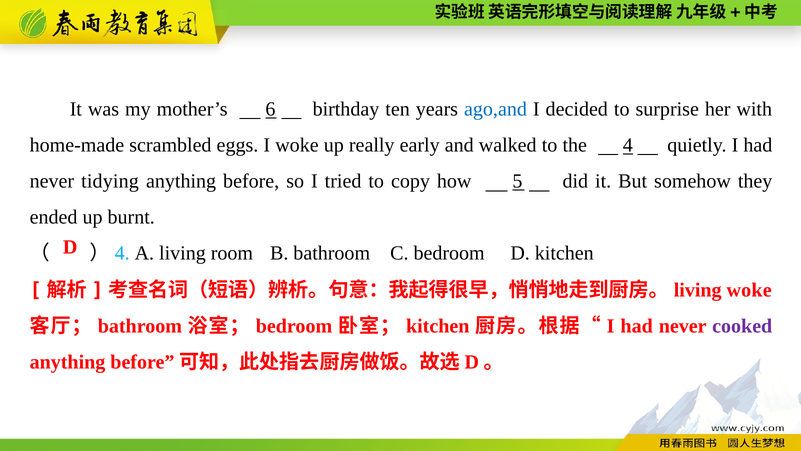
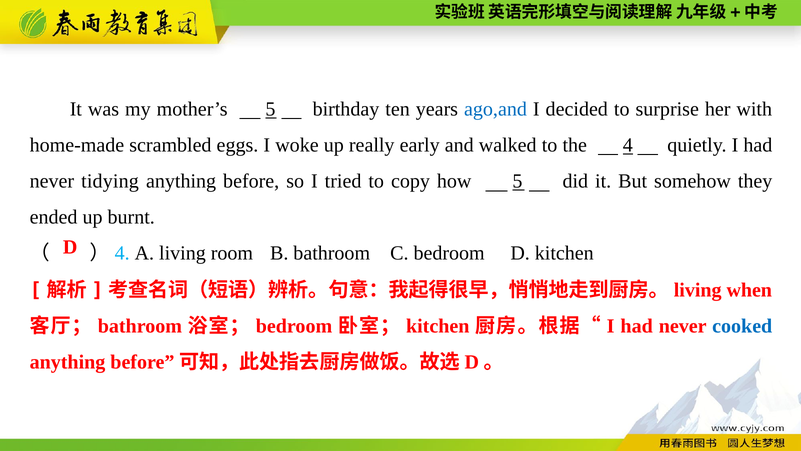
mother’s 6: 6 -> 5
woke at (749, 290): woke -> when
cooked colour: purple -> blue
